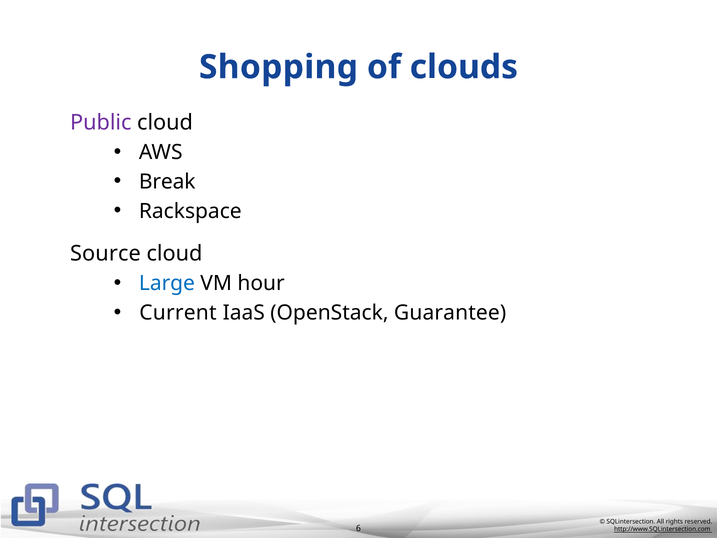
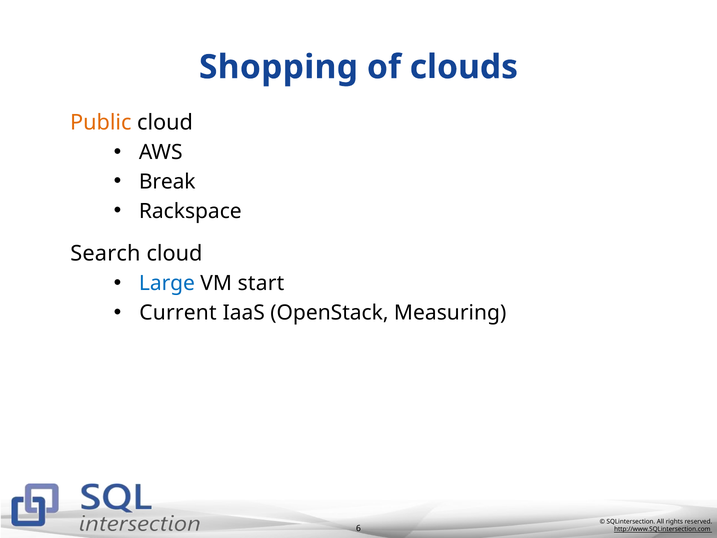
Public colour: purple -> orange
Source: Source -> Search
hour: hour -> start
Guarantee: Guarantee -> Measuring
